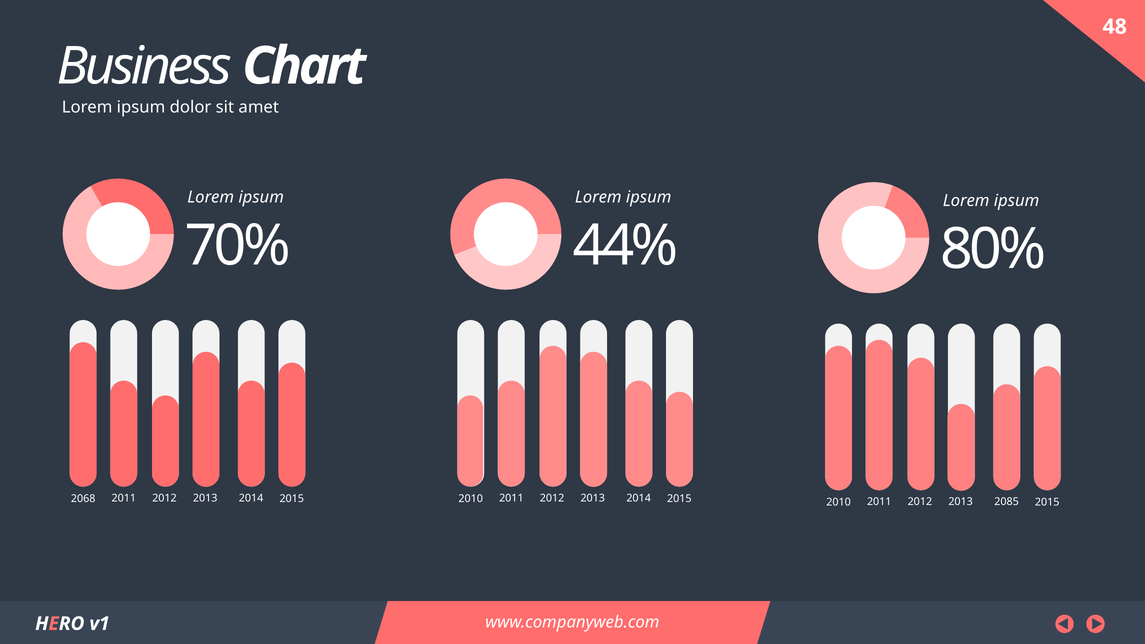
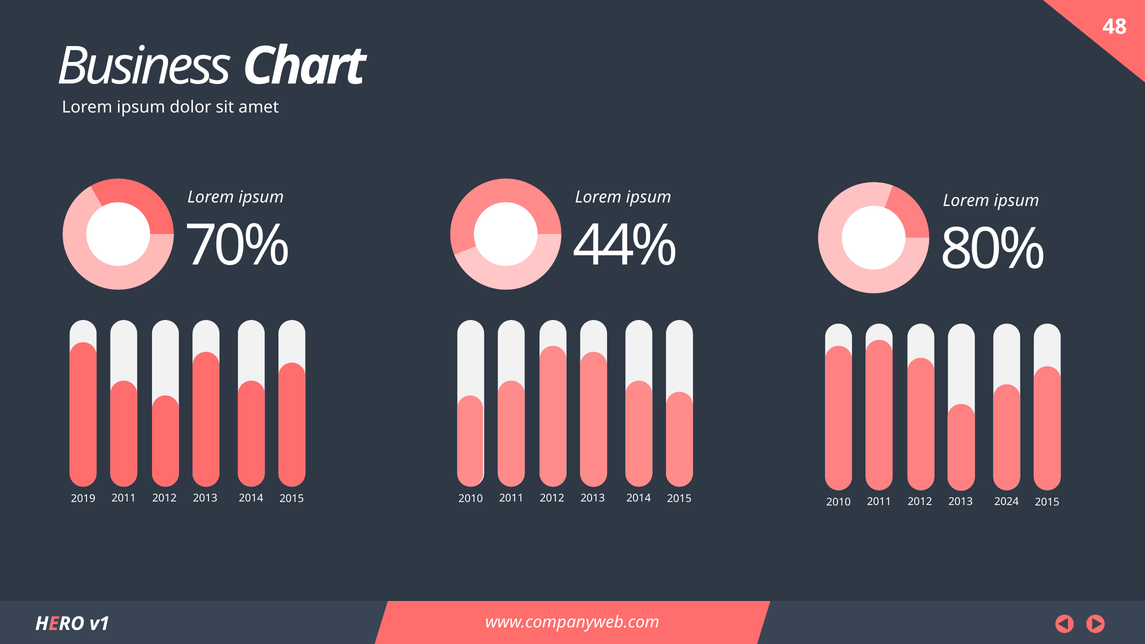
2068: 2068 -> 2019
2085: 2085 -> 2024
